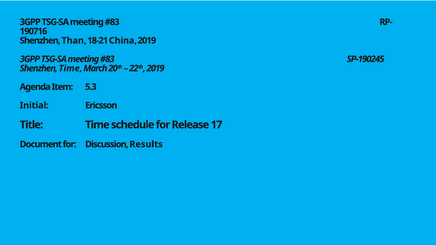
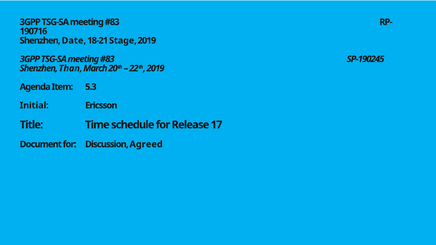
Than: Than -> Date
China: China -> Stage
Shenzhen Time: Time -> Than
Results: Results -> Agreed
